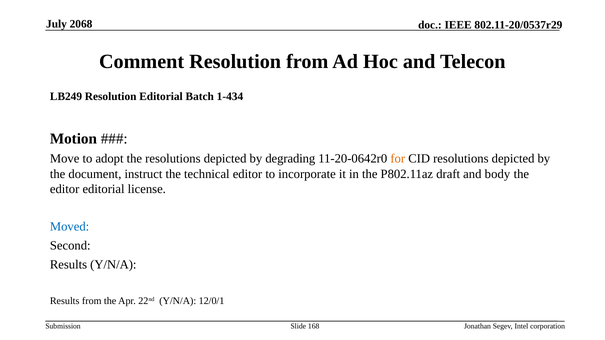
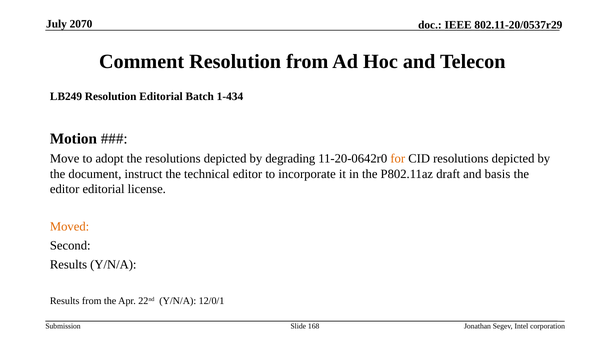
2068: 2068 -> 2070
body: body -> basis
Moved colour: blue -> orange
